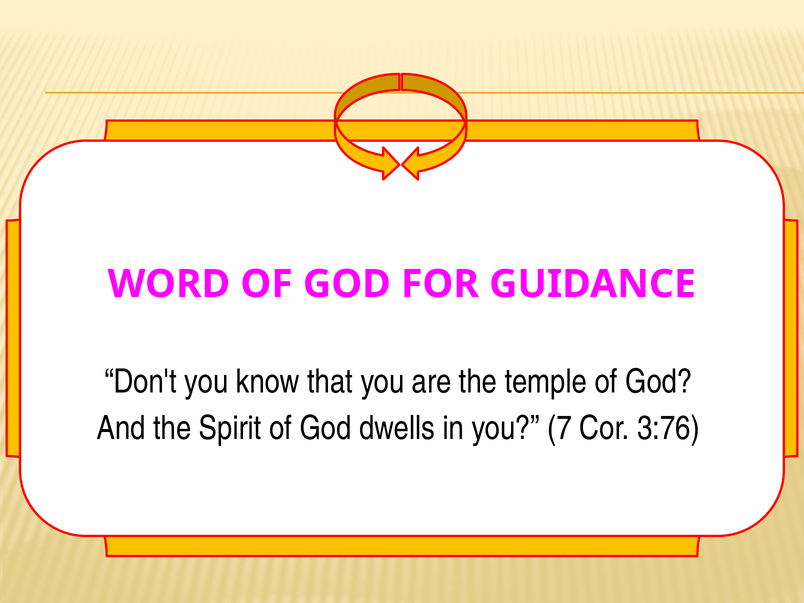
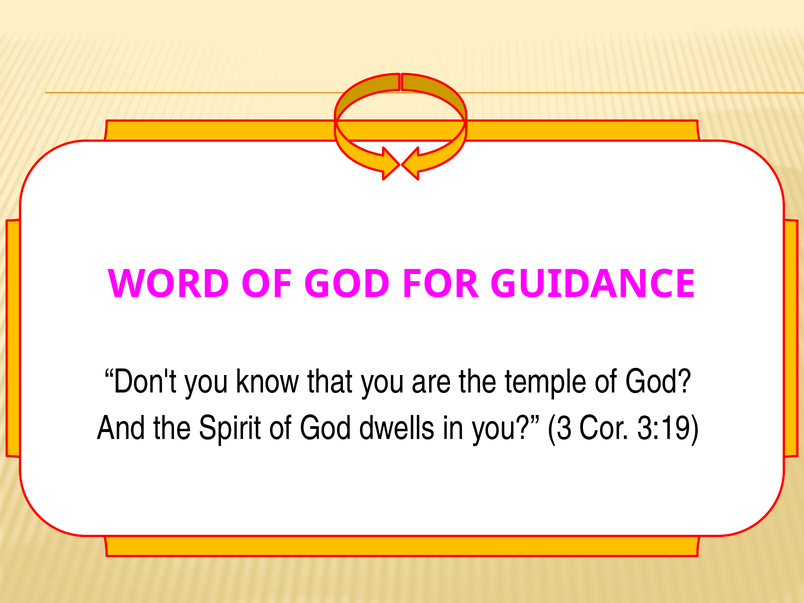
7: 7 -> 3
3:76: 3:76 -> 3:19
